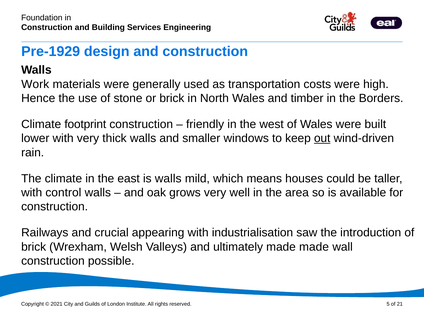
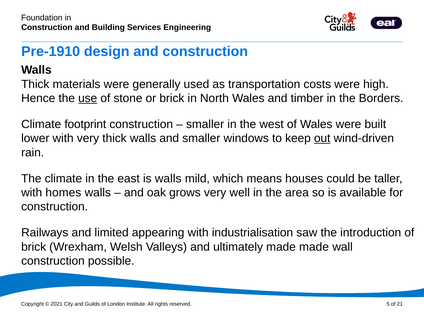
Pre-1929: Pre-1929 -> Pre-1910
Work at (35, 84): Work -> Thick
use underline: none -> present
friendly at (205, 124): friendly -> smaller
control: control -> homes
crucial: crucial -> limited
